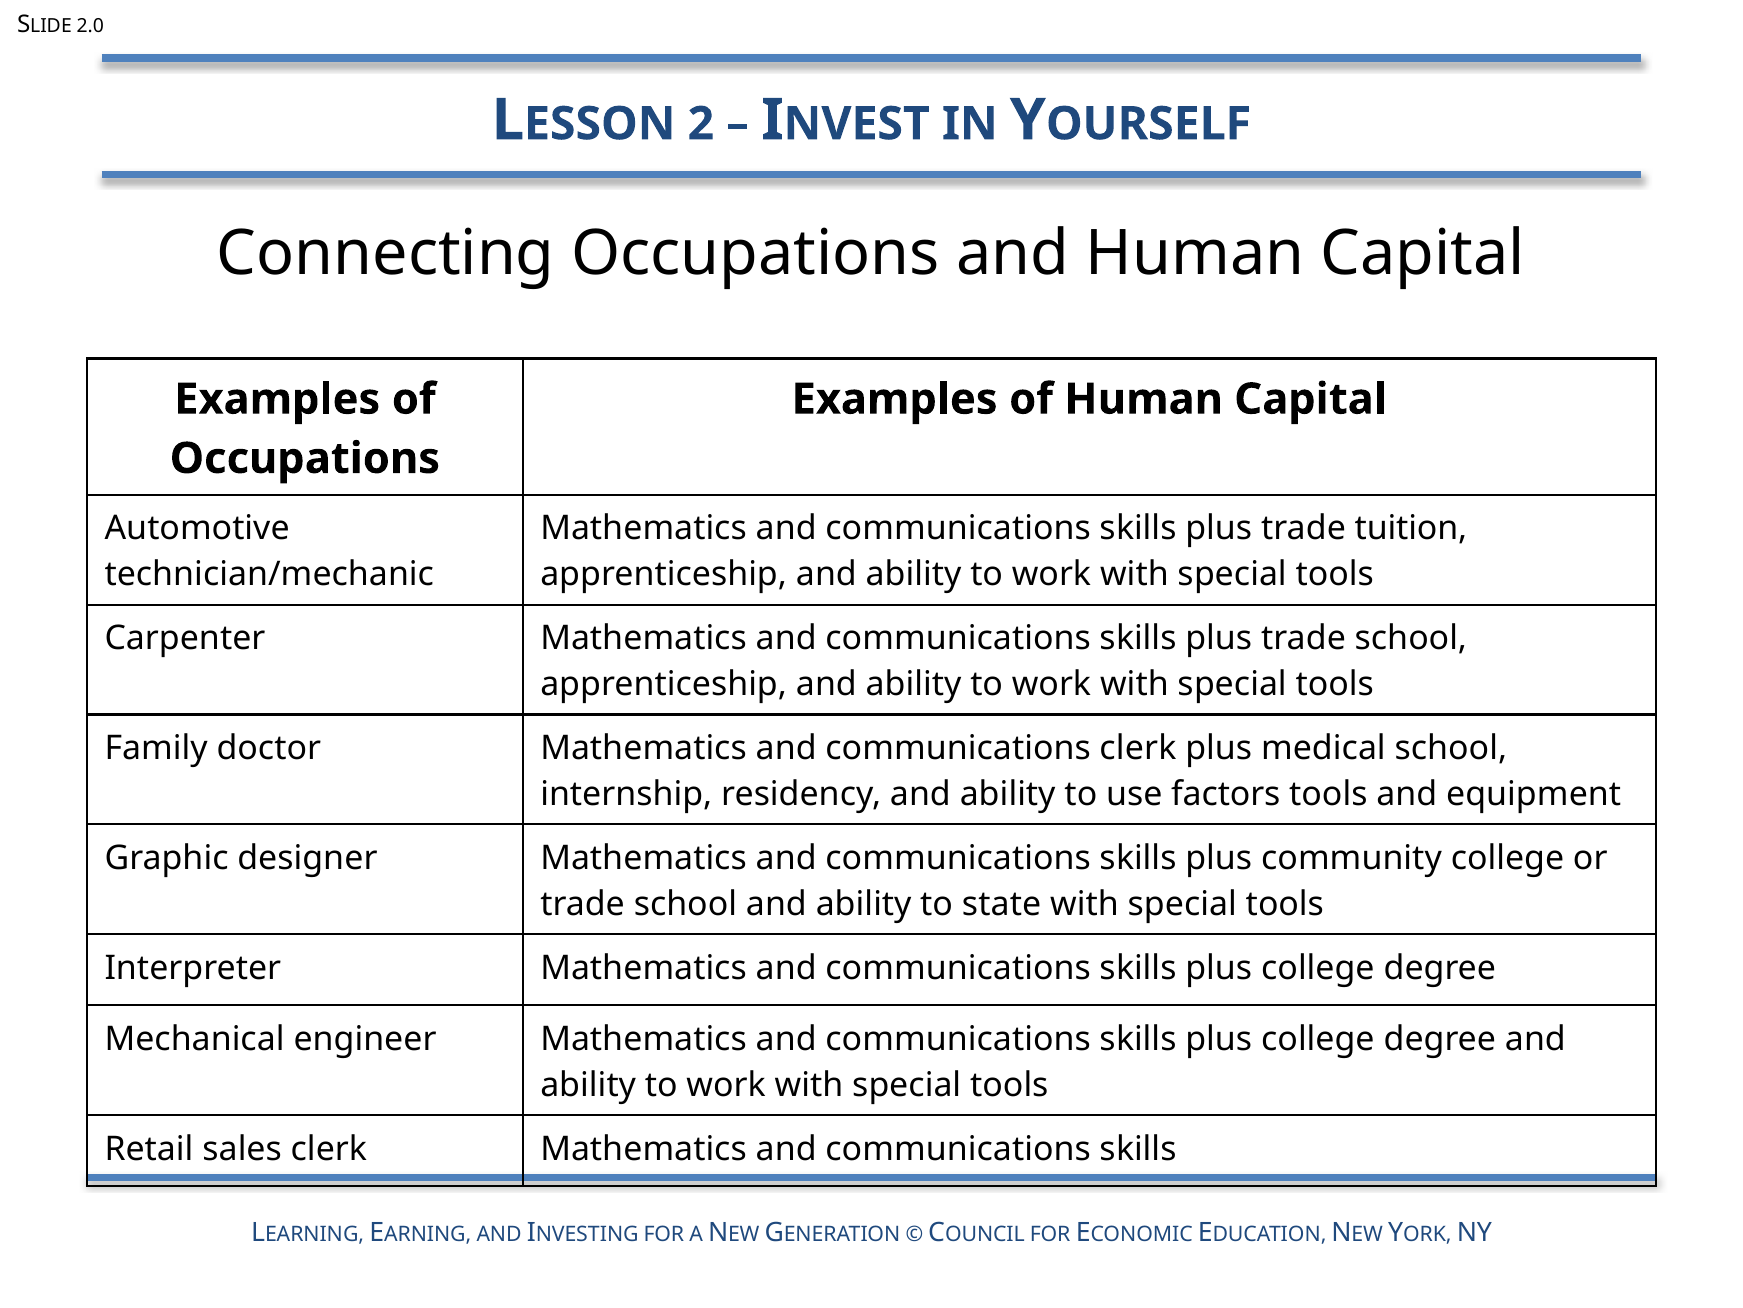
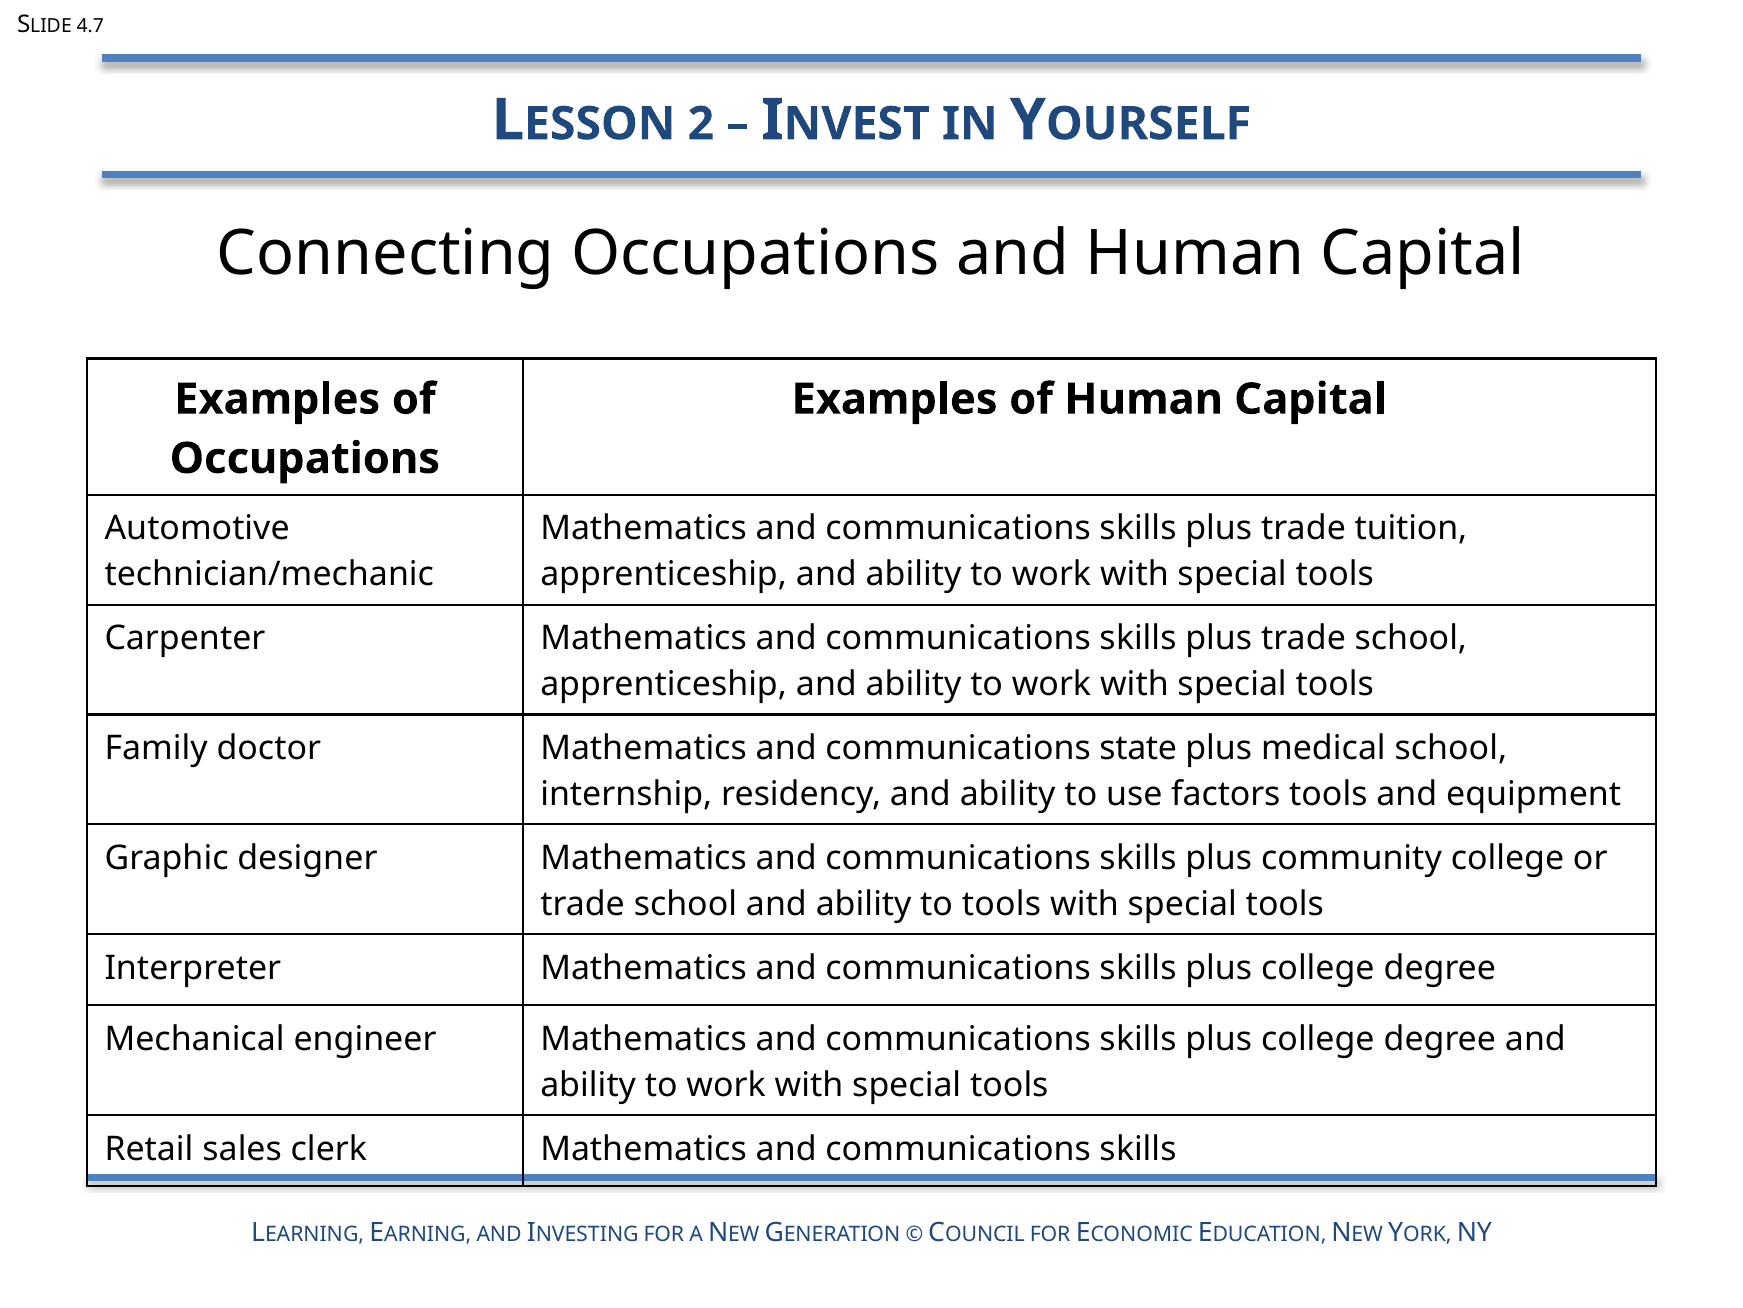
2.0: 2.0 -> 4.7
communications clerk: clerk -> state
to state: state -> tools
